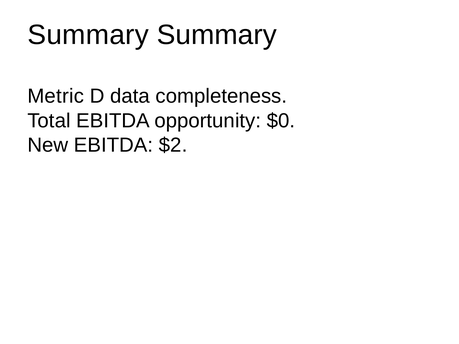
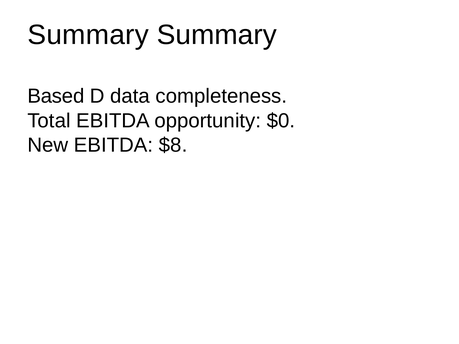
Metric: Metric -> Based
$2: $2 -> $8
